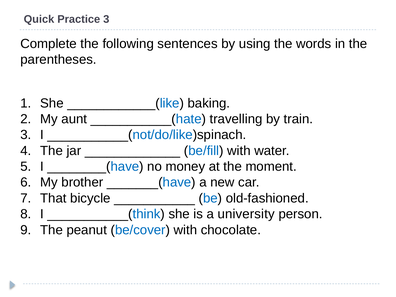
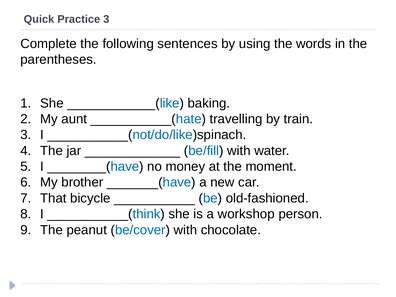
university: university -> workshop
